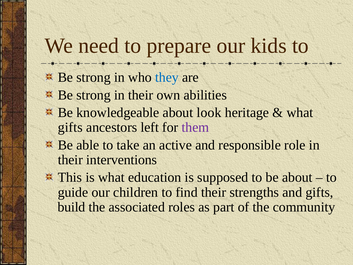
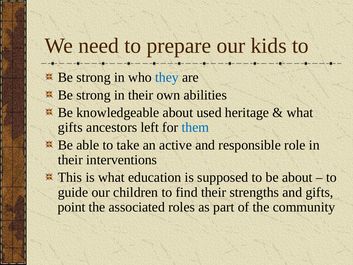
look: look -> used
them colour: purple -> blue
build: build -> point
